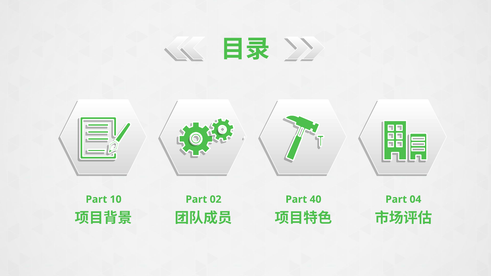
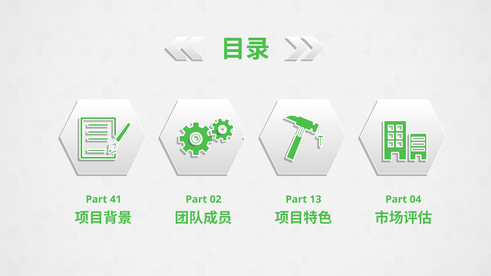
10: 10 -> 41
40: 40 -> 13
